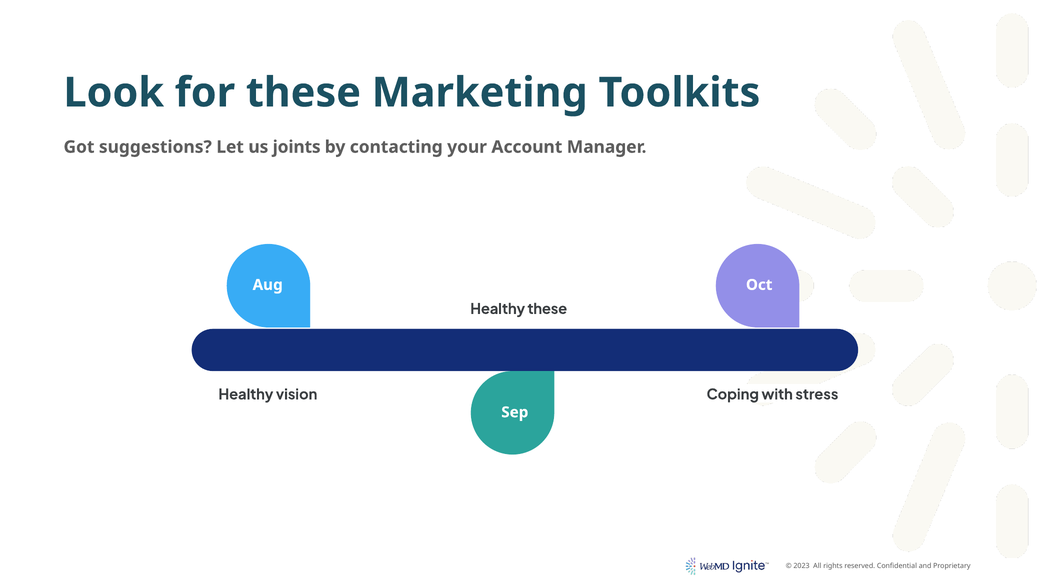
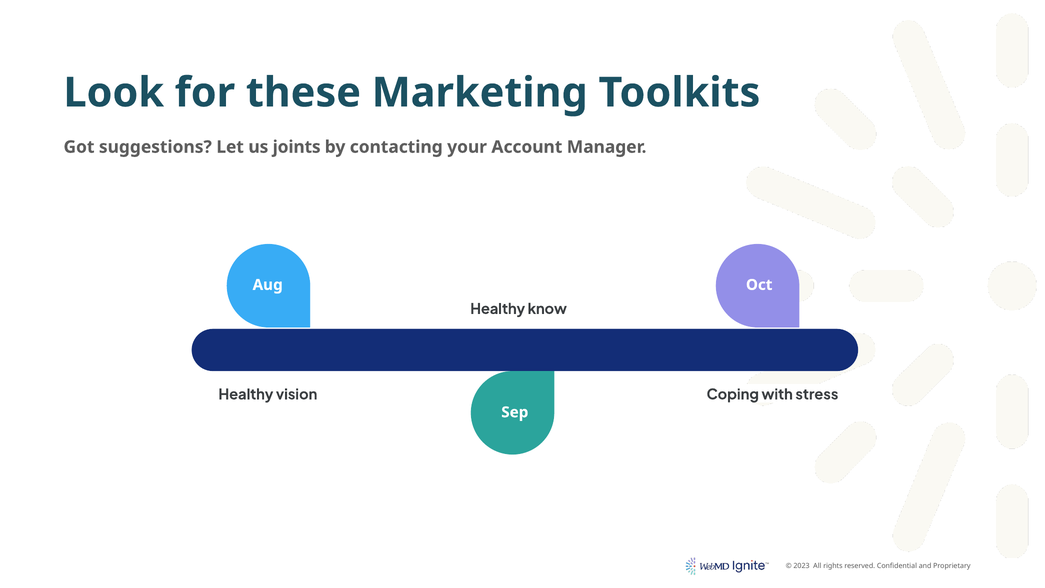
Healthy these: these -> know
